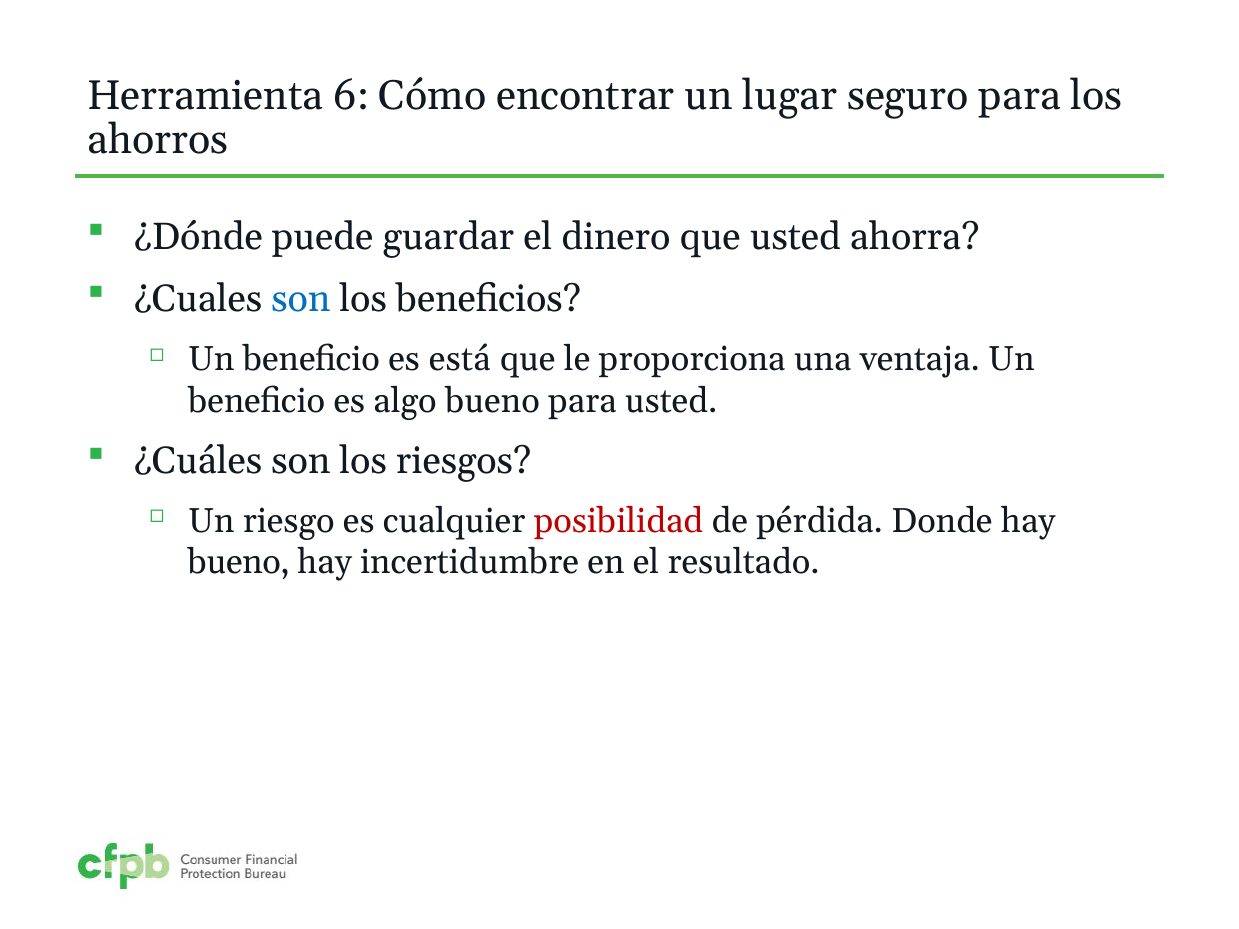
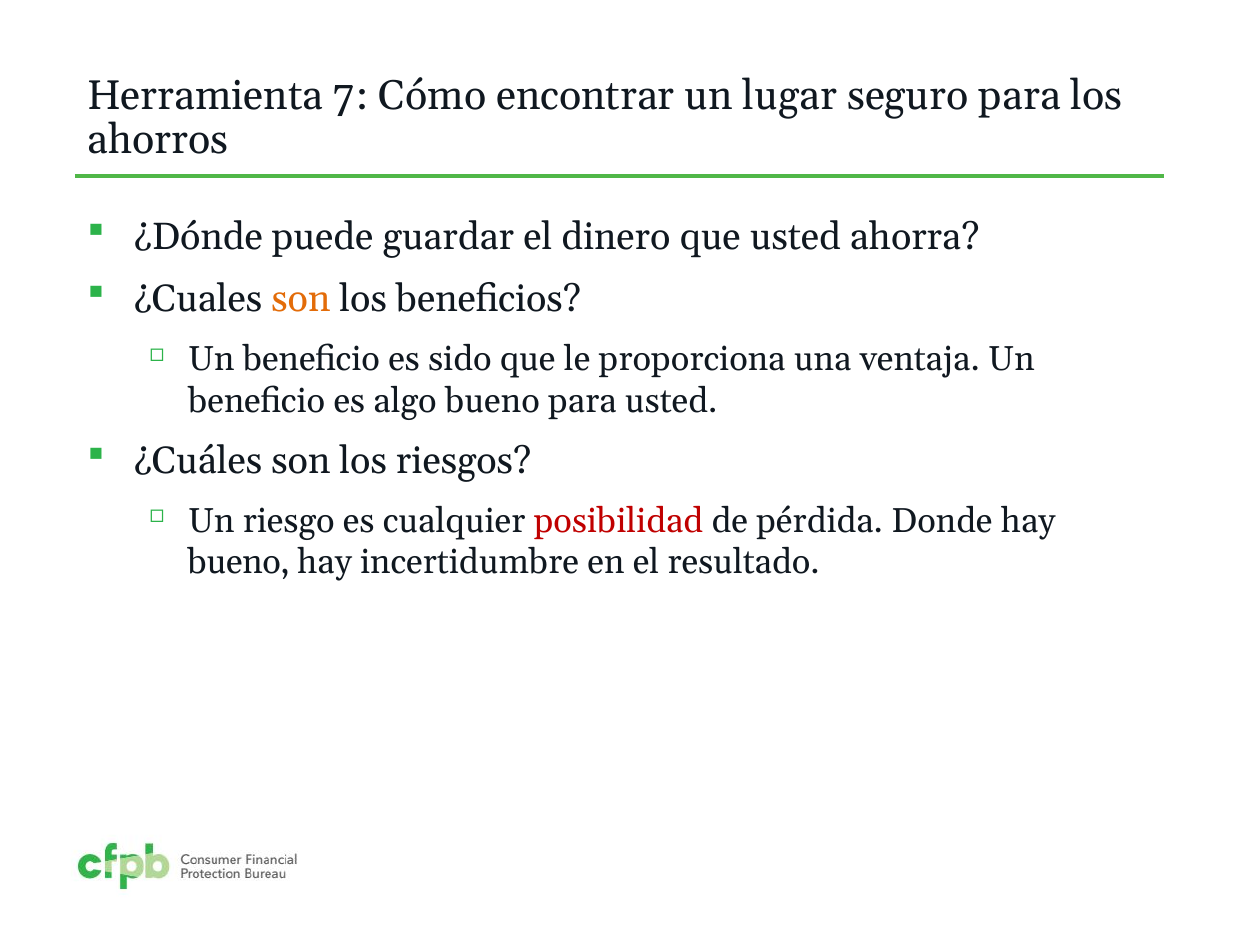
6: 6 -> 7
son at (301, 299) colour: blue -> orange
está: está -> sido
